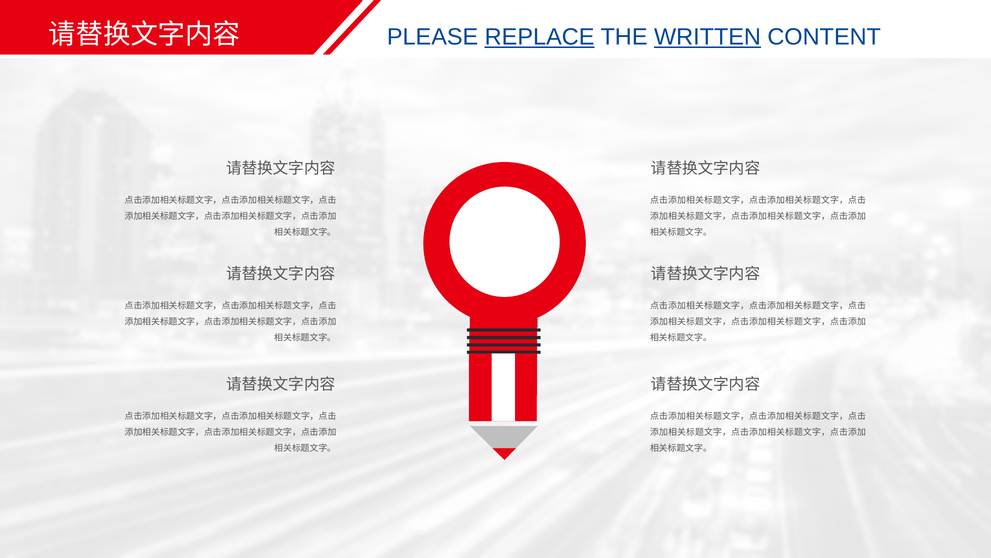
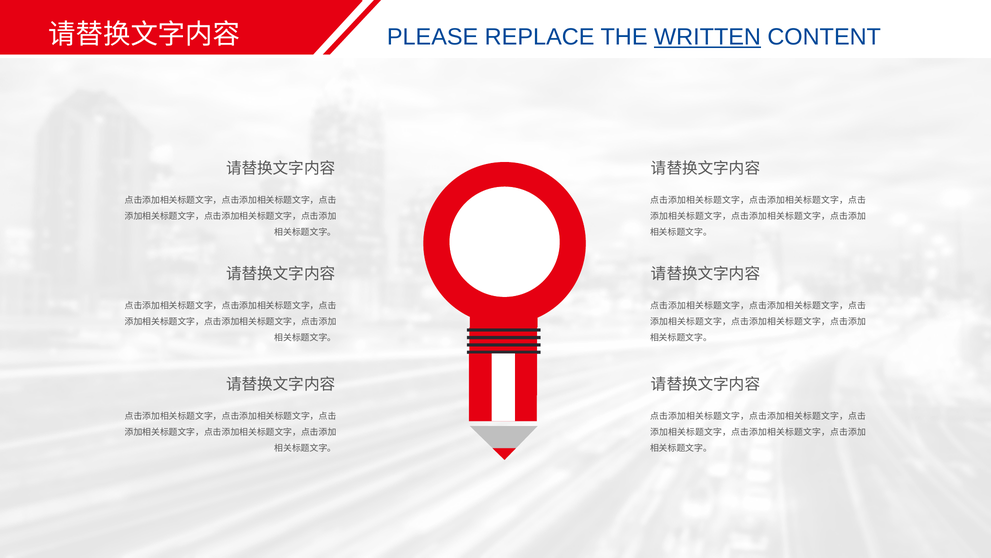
REPLACE underline: present -> none
